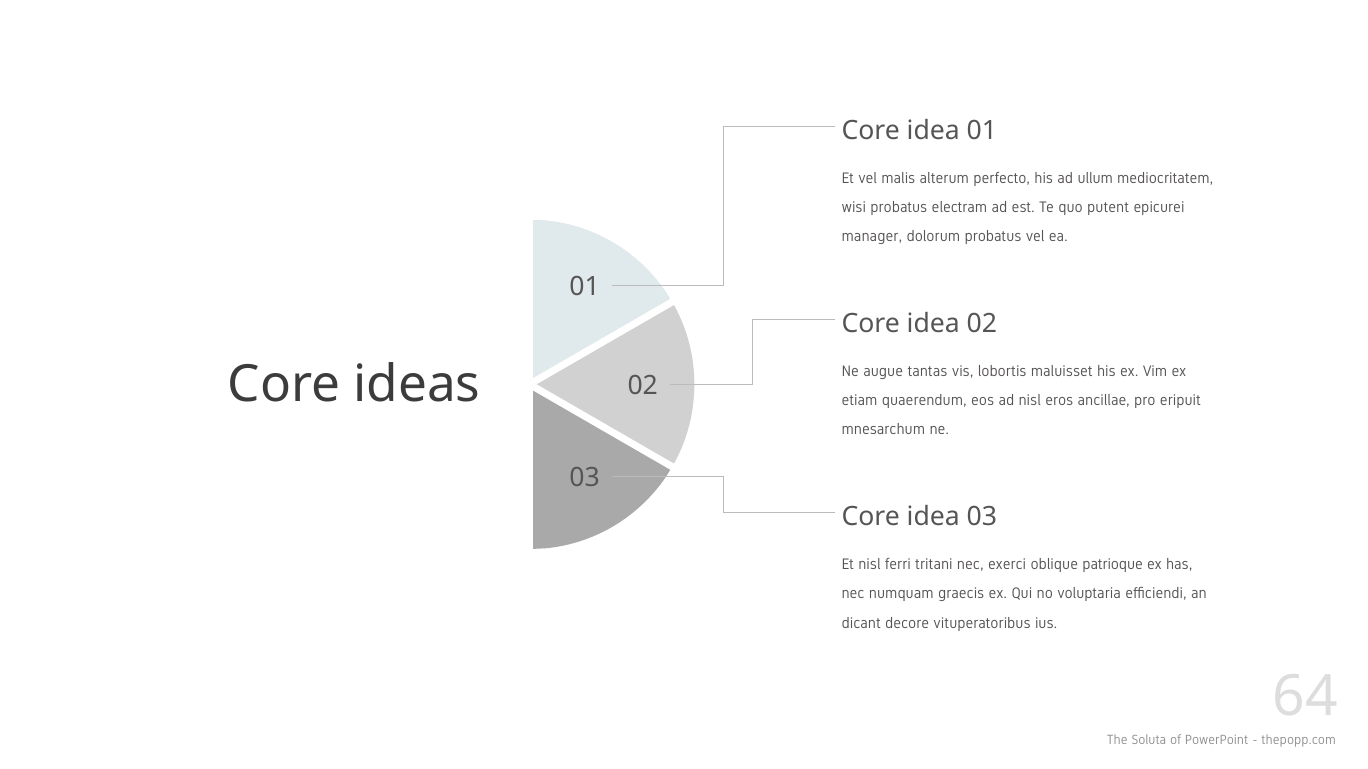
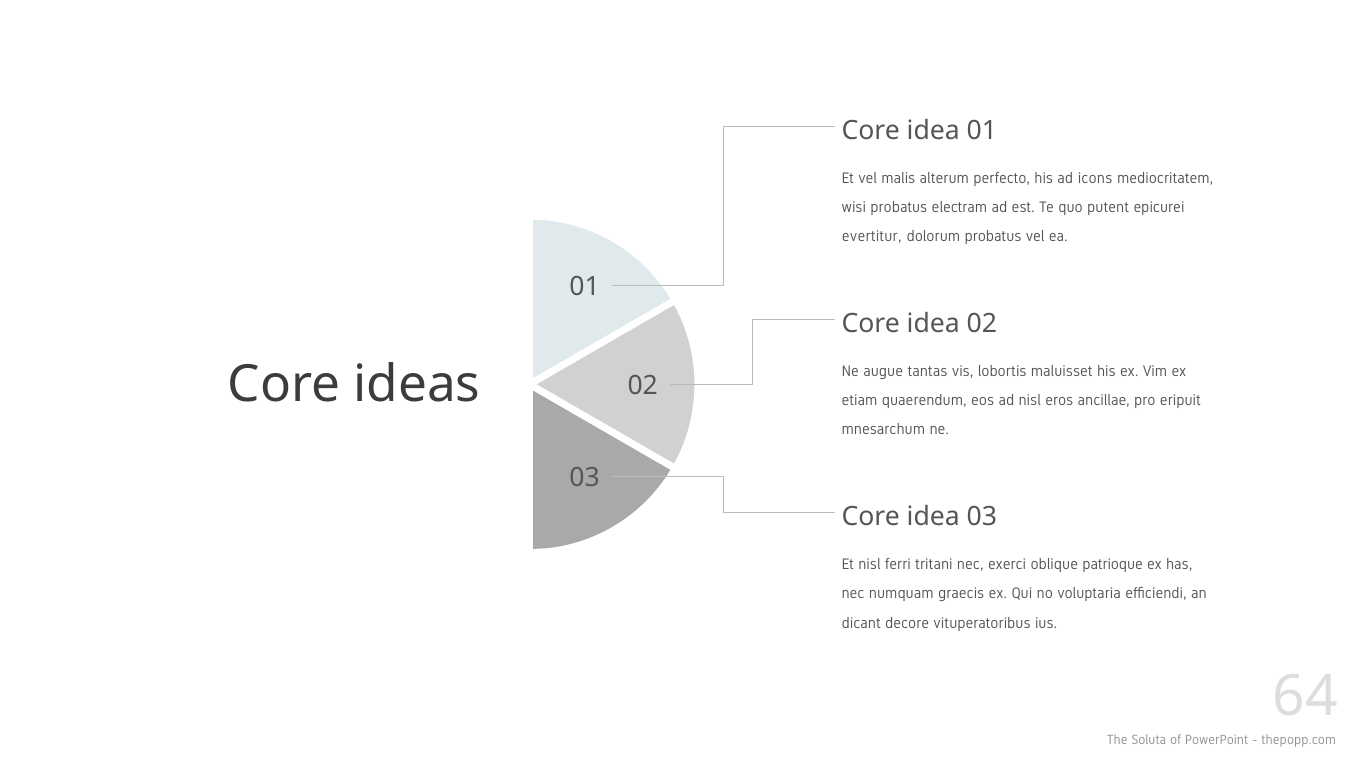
ullum: ullum -> icons
manager: manager -> evertitur
